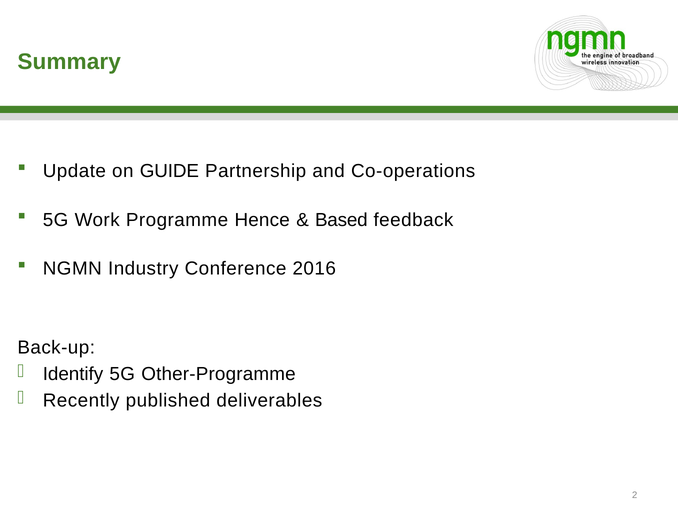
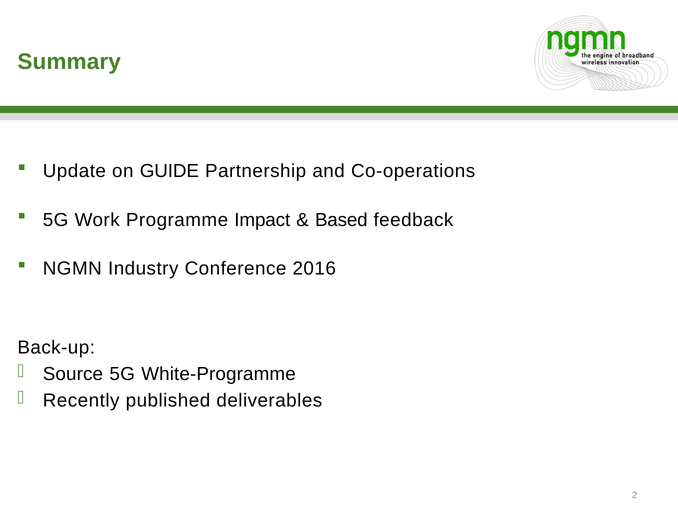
Hence: Hence -> Impact
Identify: Identify -> Source
Other-Programme: Other-Programme -> White-Programme
